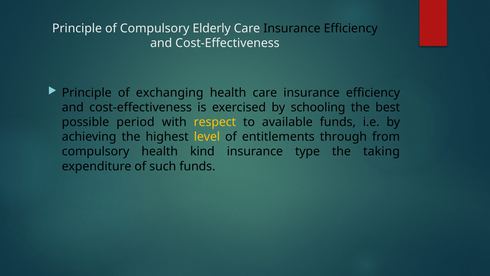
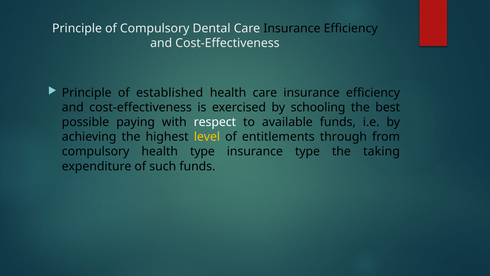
Elderly: Elderly -> Dental
exchanging: exchanging -> established
period: period -> paying
respect colour: yellow -> white
health kind: kind -> type
